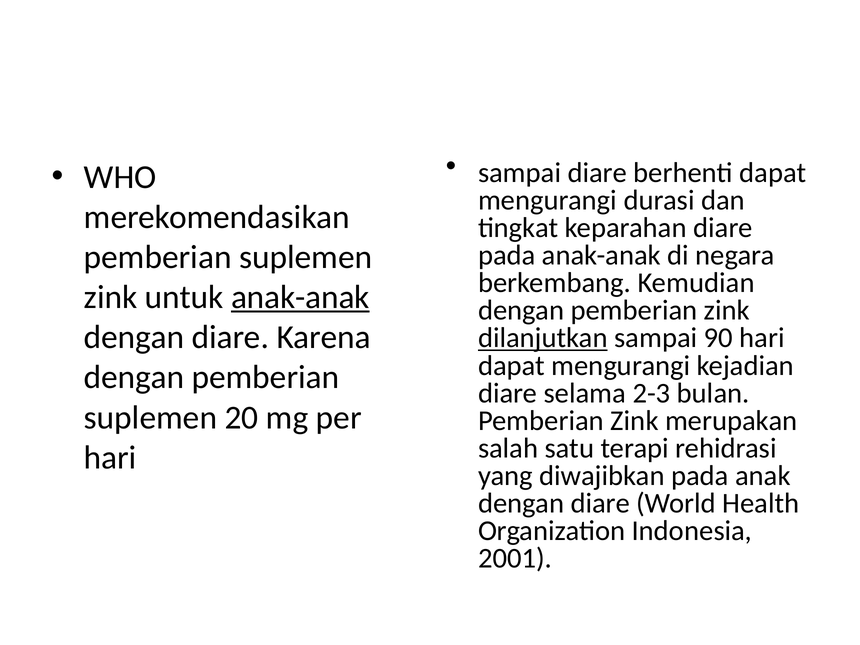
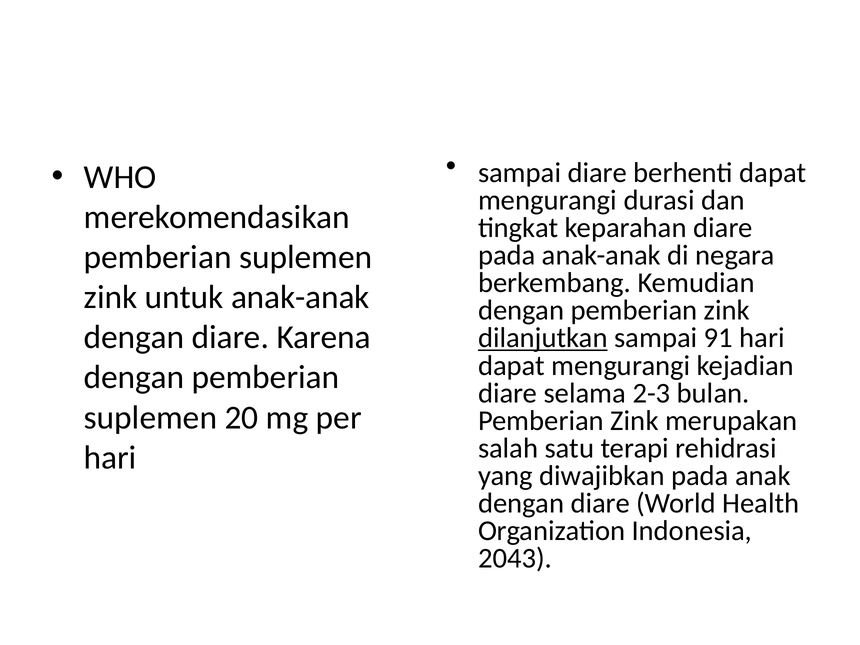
anak-anak at (300, 297) underline: present -> none
90: 90 -> 91
2001: 2001 -> 2043
